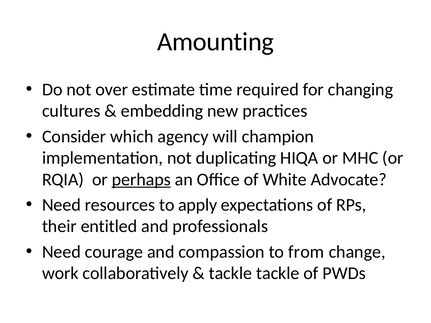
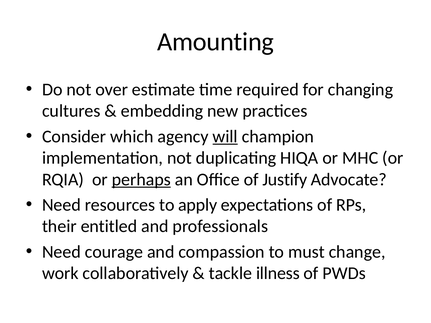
will underline: none -> present
White: White -> Justify
from: from -> must
tackle tackle: tackle -> illness
